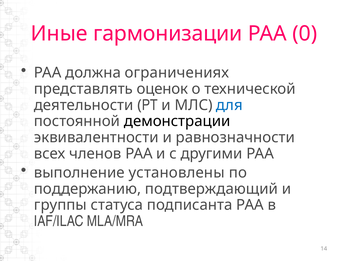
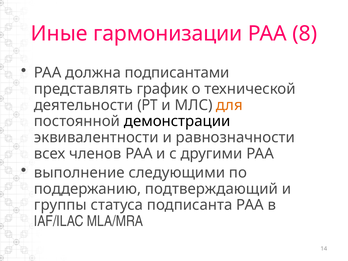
0: 0 -> 8
ограничениях: ограничениях -> подписантами
оценок: оценок -> график
для colour: blue -> orange
установлены: установлены -> следующими
